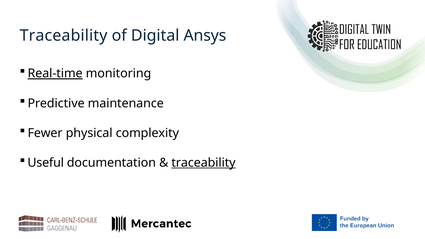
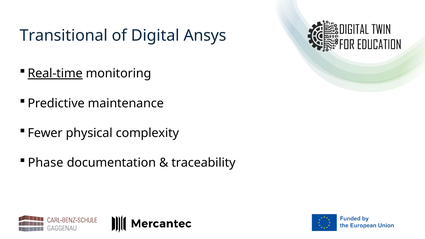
Traceability at (64, 36): Traceability -> Transitional
Useful: Useful -> Phase
traceability at (204, 163) underline: present -> none
